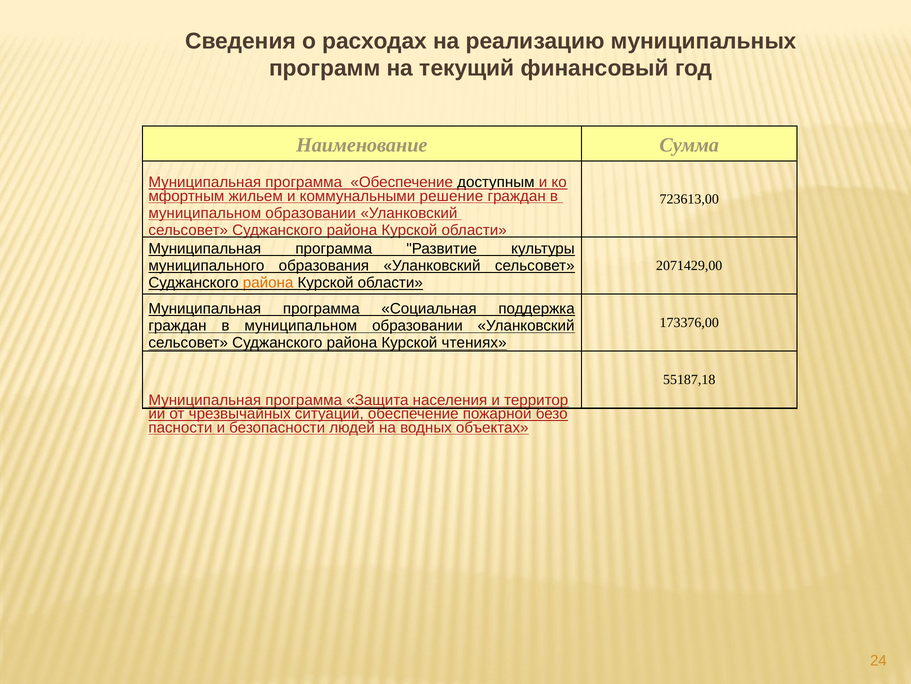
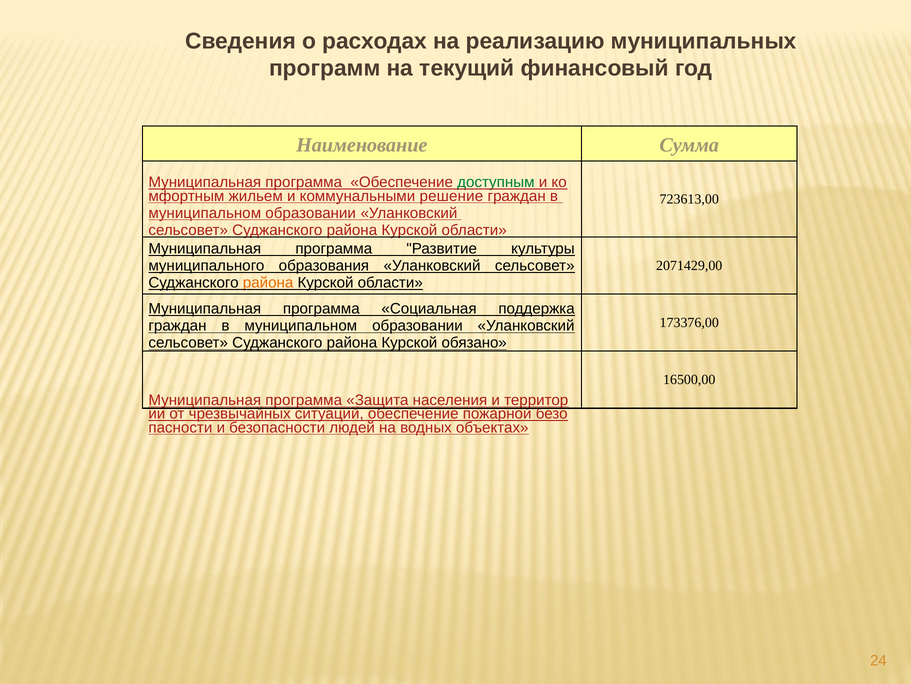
доступным colour: black -> green
чтениях: чтениях -> обязано
55187,18: 55187,18 -> 16500,00
